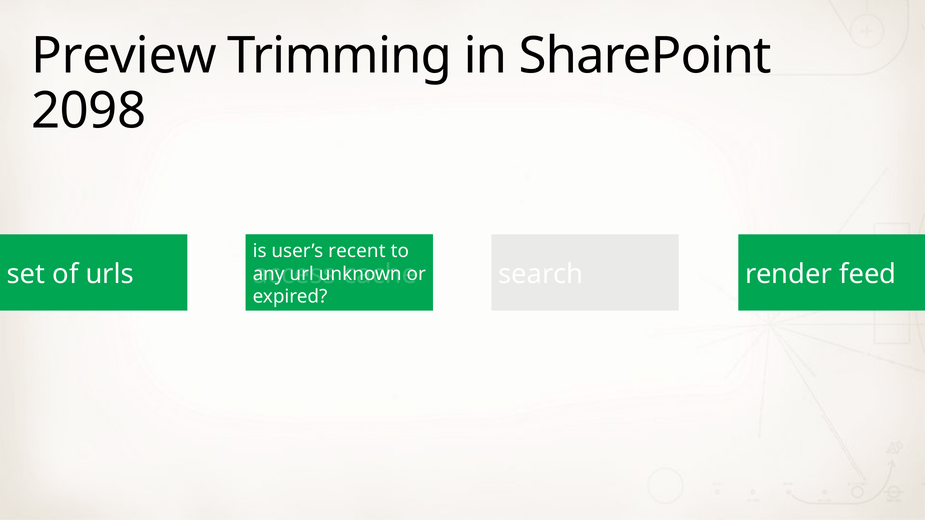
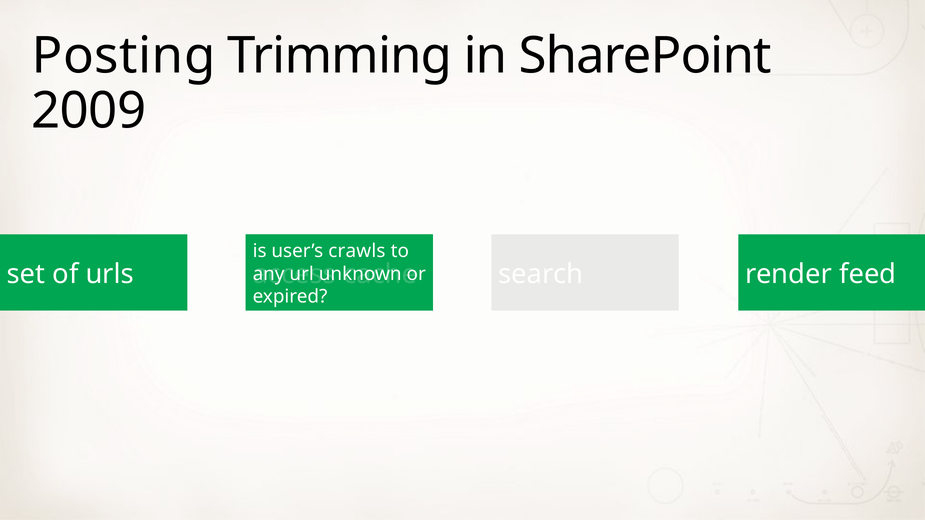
Preview: Preview -> Posting
2098: 2098 -> 2009
recent: recent -> crawls
